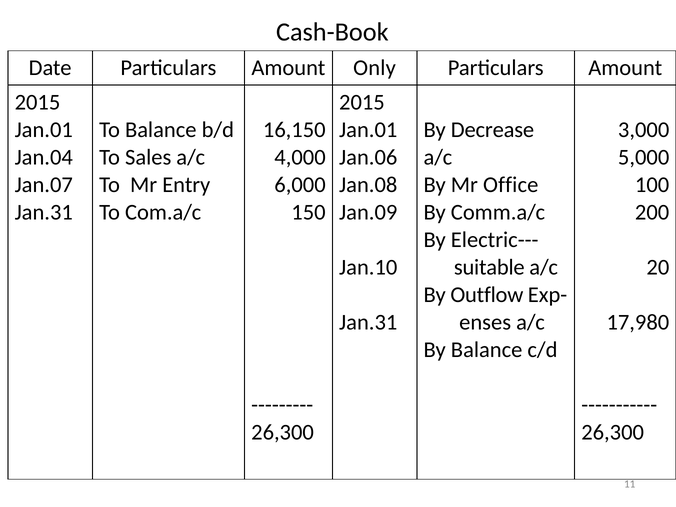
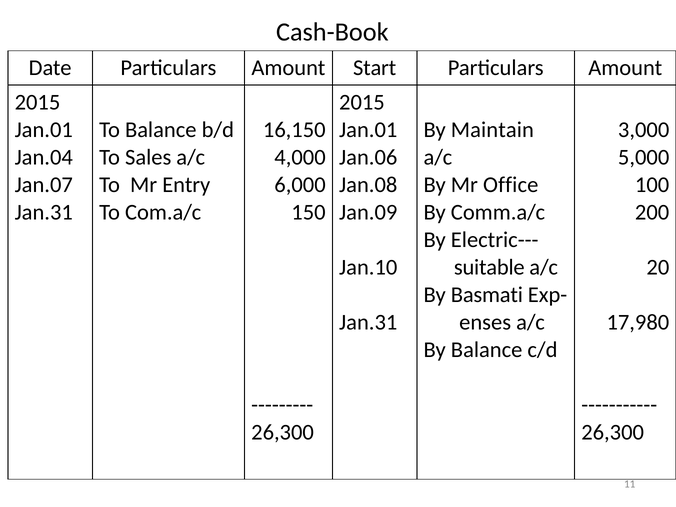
Only: Only -> Start
Decrease: Decrease -> Maintain
Outflow: Outflow -> Basmati
